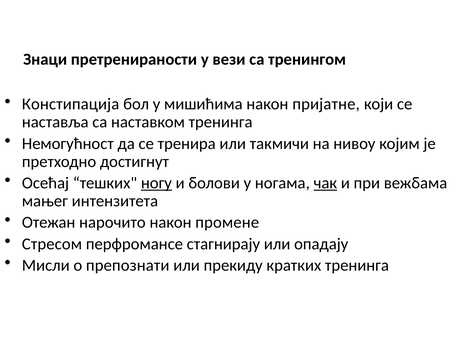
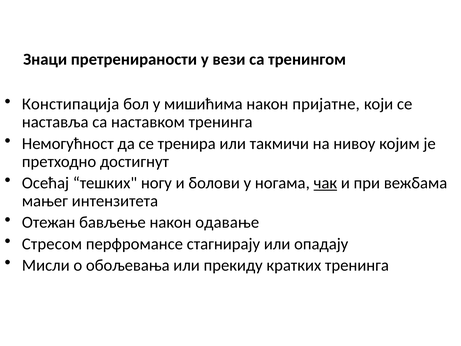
ногу underline: present -> none
нарочито: нарочито -> бављење
промене: промене -> одавање
препознати: препознати -> обољевања
